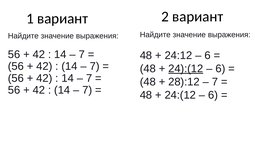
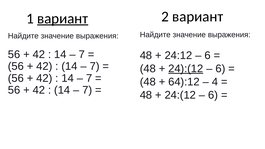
вариант at (63, 19) underline: none -> present
28):12: 28):12 -> 64):12
7 at (215, 82): 7 -> 4
